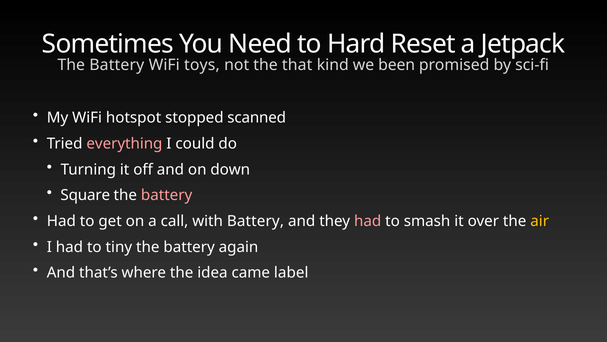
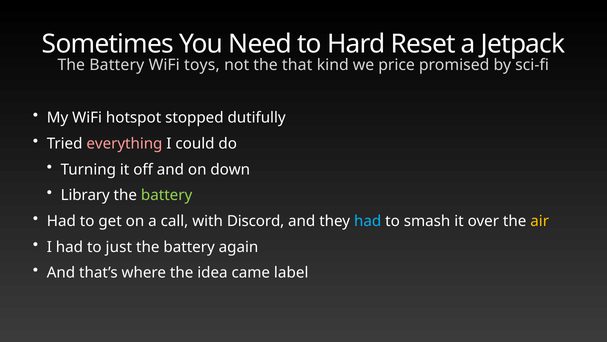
been: been -> price
scanned: scanned -> dutifully
Square: Square -> Library
battery at (167, 195) colour: pink -> light green
with Battery: Battery -> Discord
had at (368, 221) colour: pink -> light blue
tiny: tiny -> just
